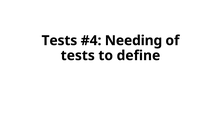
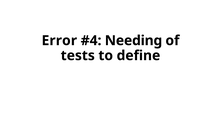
Tests at (59, 40): Tests -> Error
